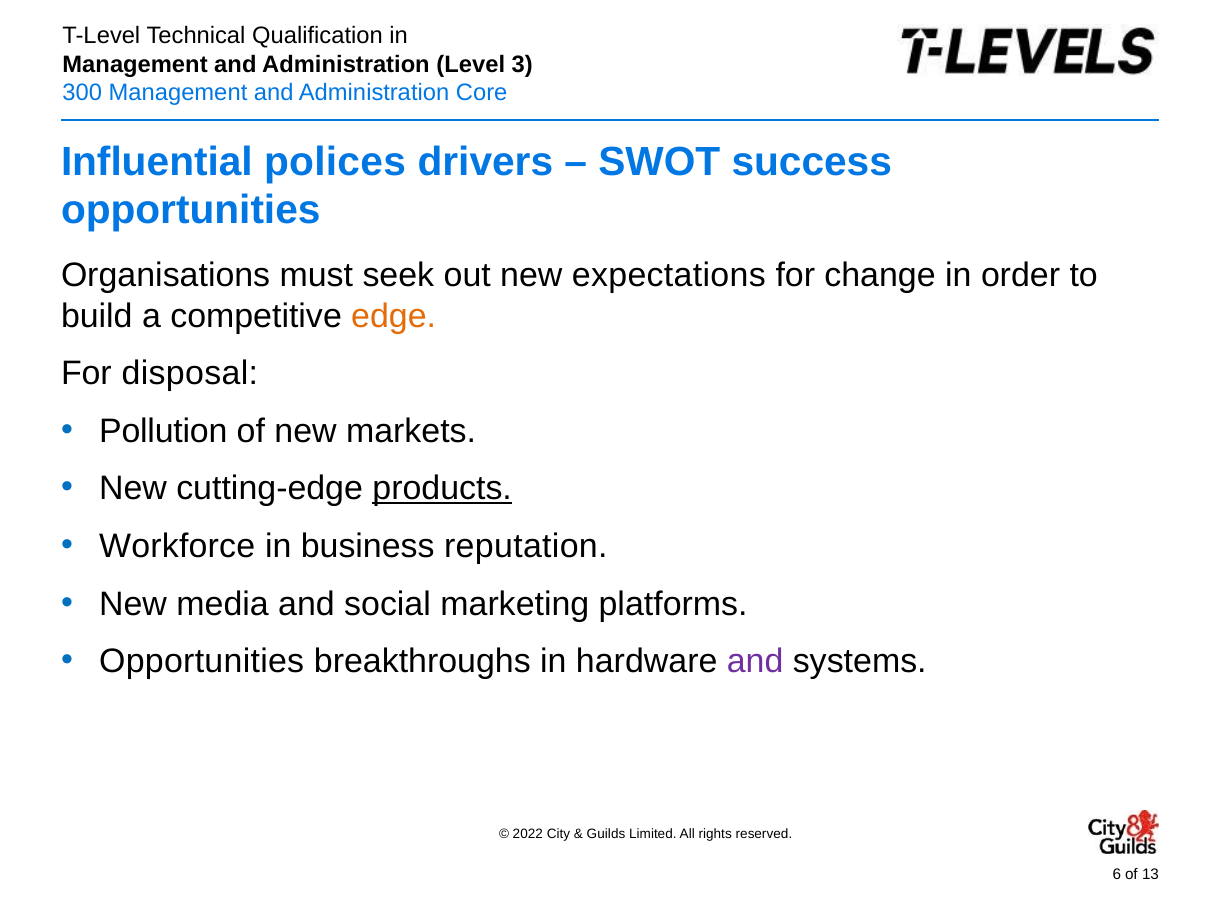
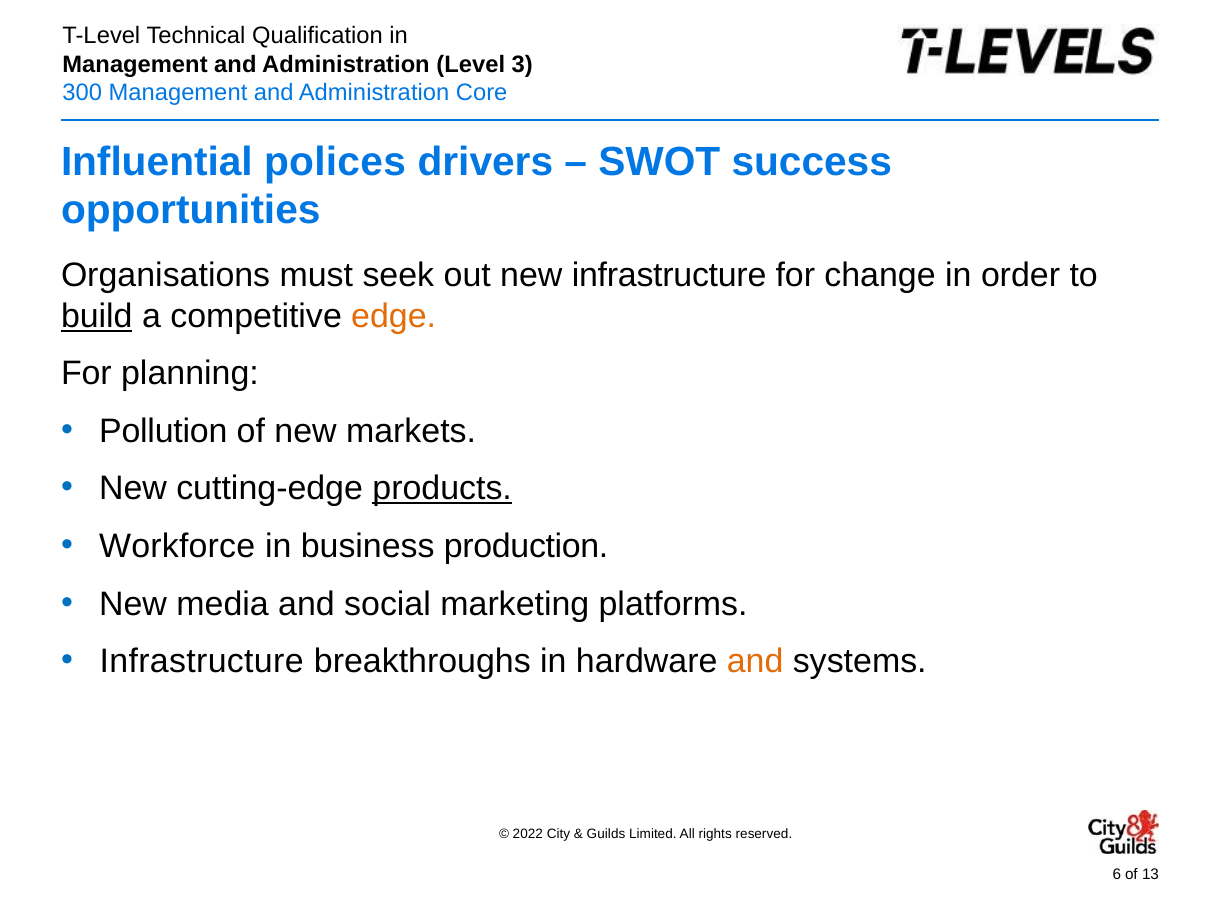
new expectations: expectations -> infrastructure
build underline: none -> present
disposal: disposal -> planning
reputation: reputation -> production
Opportunities at (202, 661): Opportunities -> Infrastructure
and at (755, 661) colour: purple -> orange
